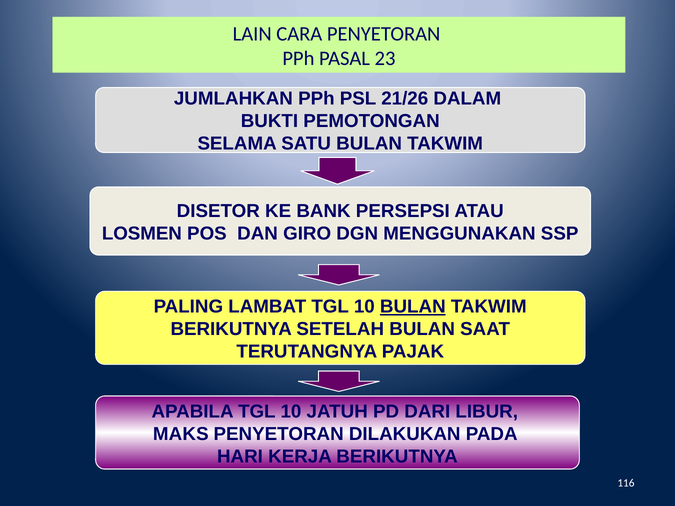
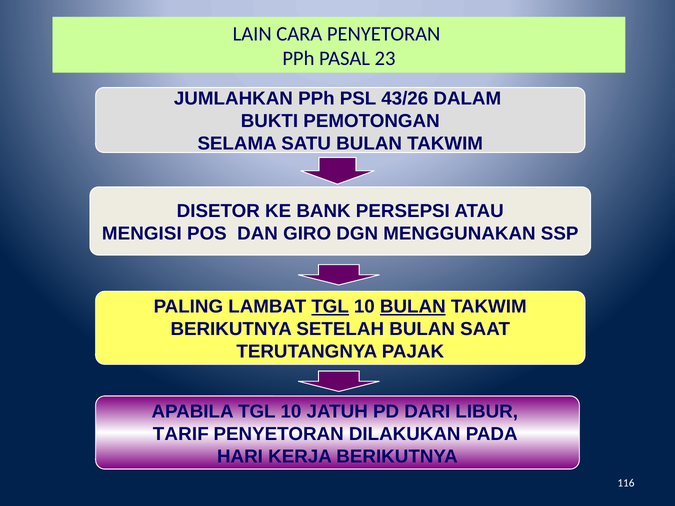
21/26: 21/26 -> 43/26
LOSMEN: LOSMEN -> MENGISI
TGL at (330, 307) underline: none -> present
MAKS: MAKS -> TARIF
